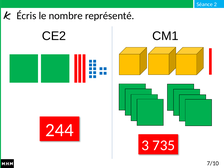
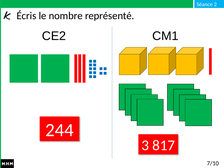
735: 735 -> 817
